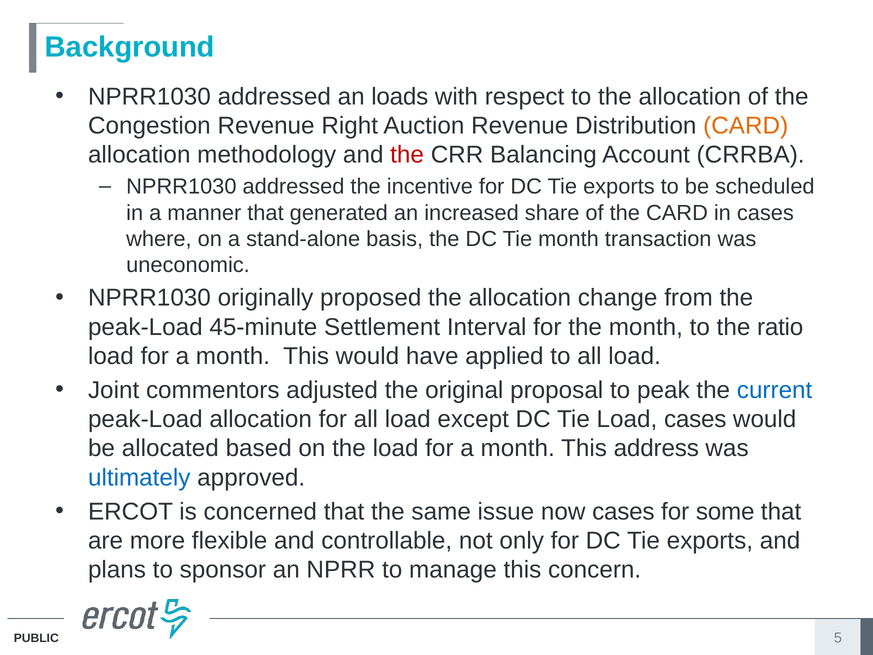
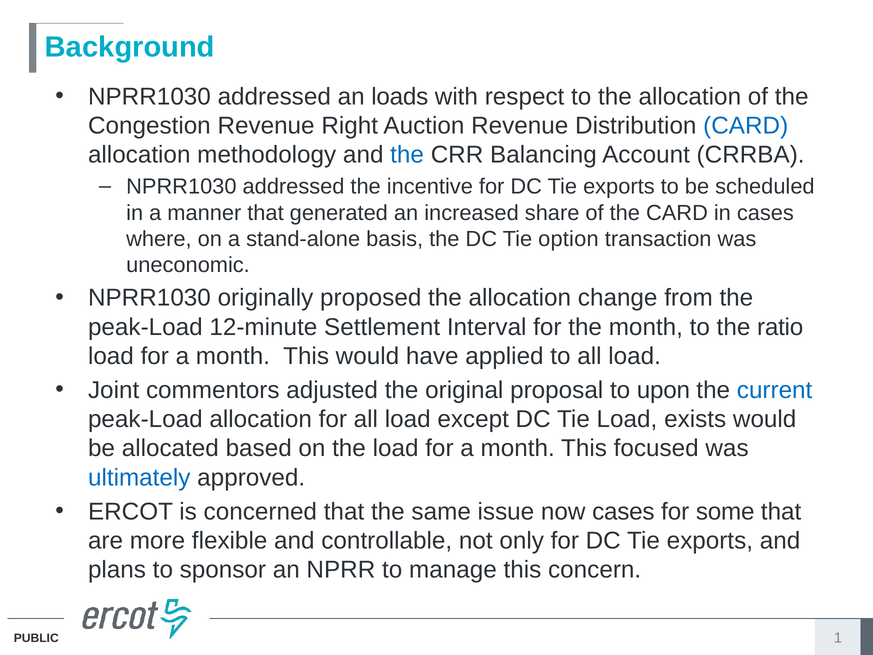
CARD at (746, 126) colour: orange -> blue
the at (407, 155) colour: red -> blue
Tie month: month -> option
45-minute: 45-minute -> 12-minute
peak: peak -> upon
Load cases: cases -> exists
address: address -> focused
5: 5 -> 1
